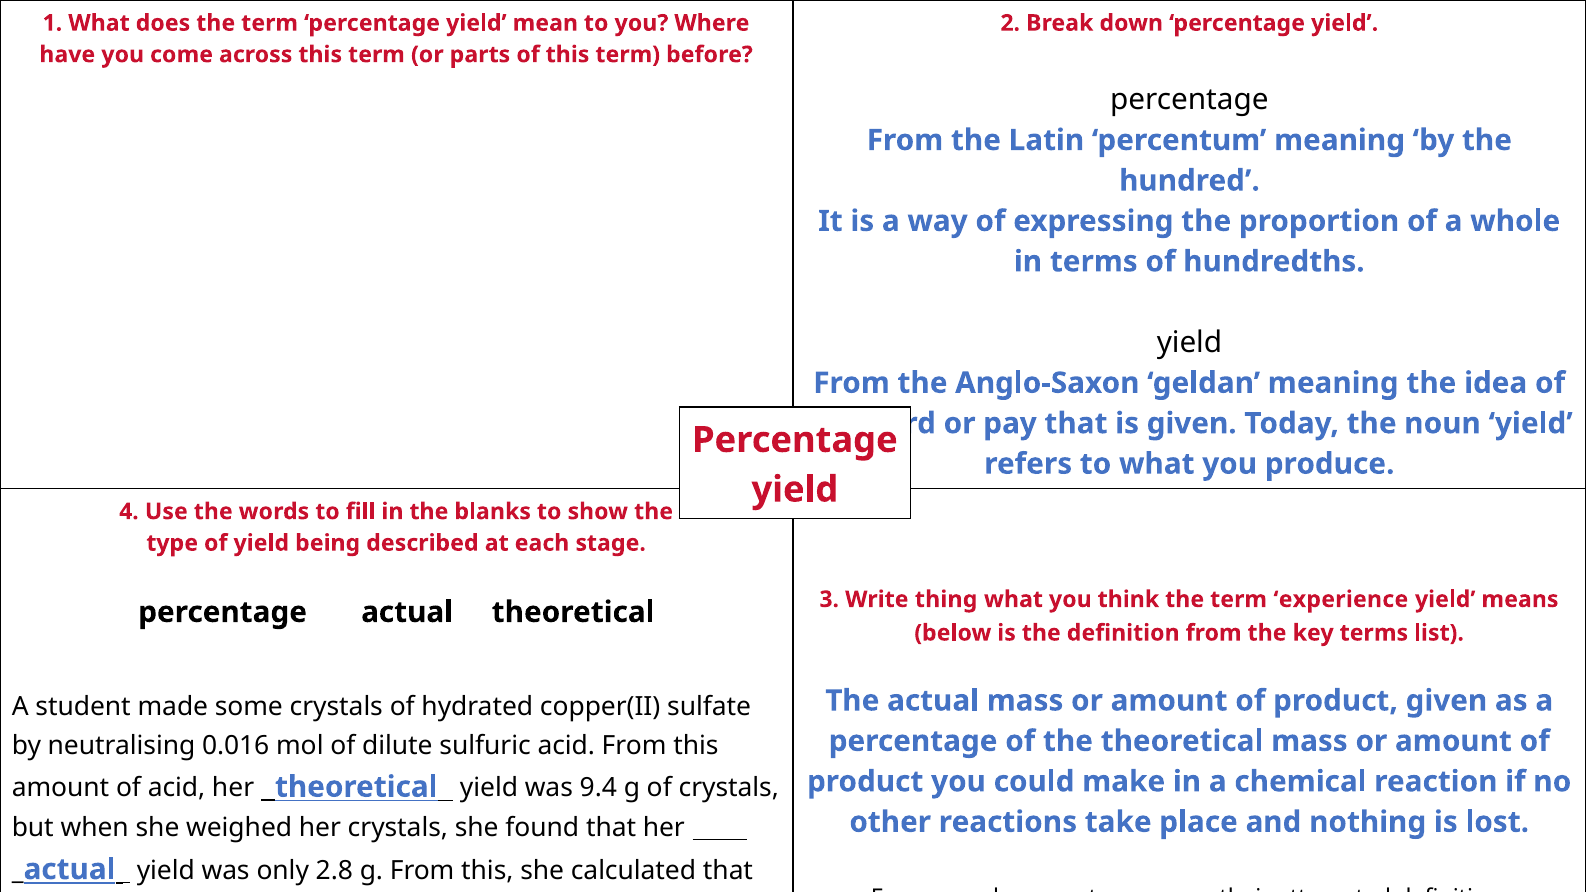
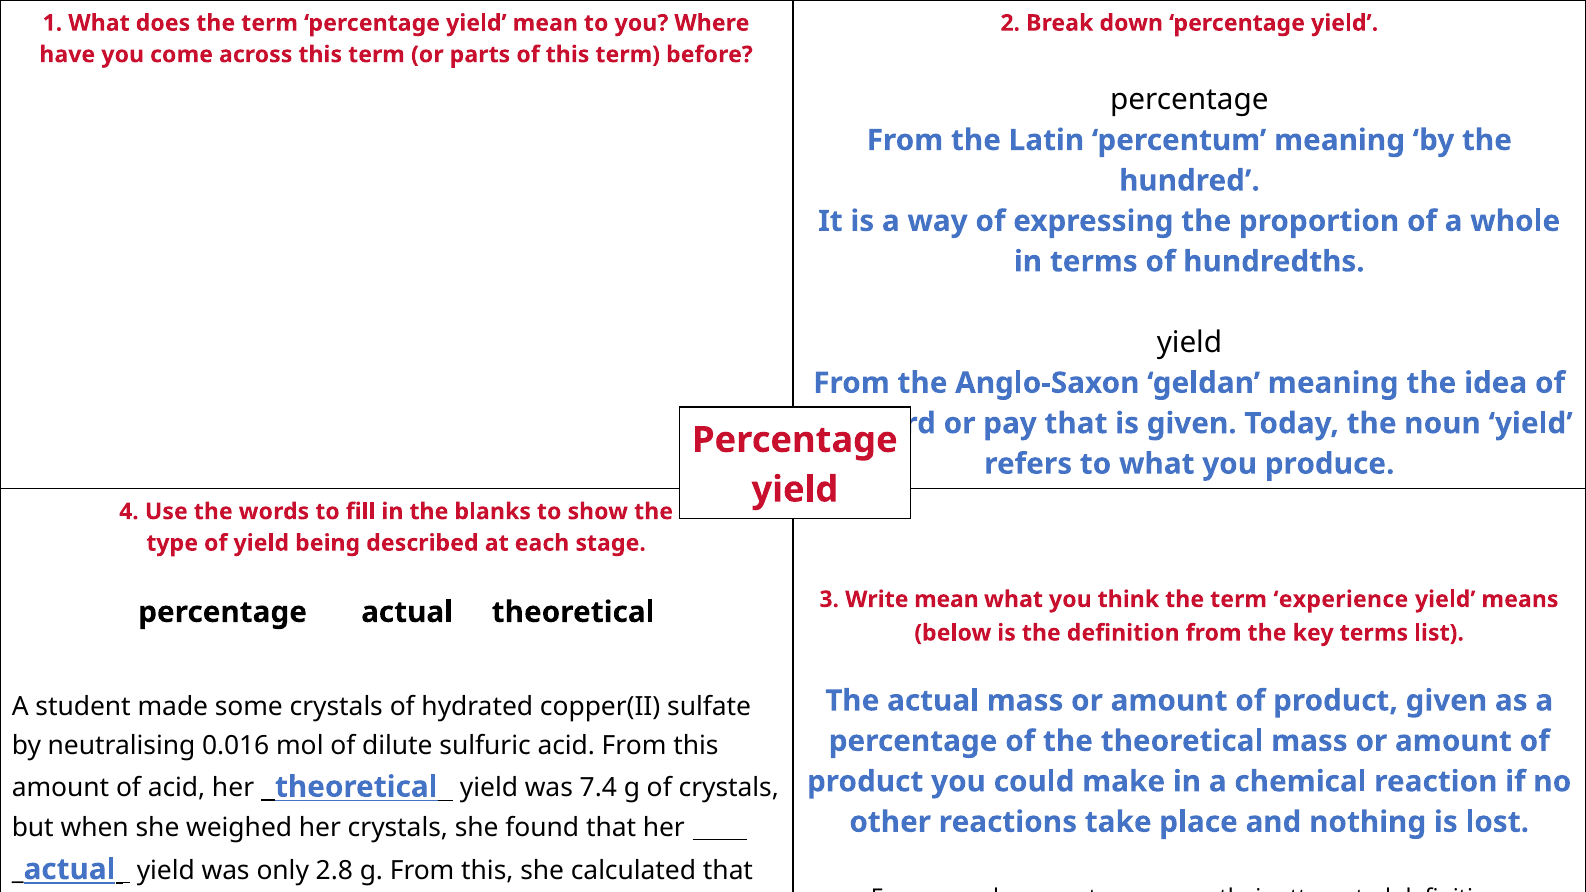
Write thing: thing -> mean
9.4: 9.4 -> 7.4
